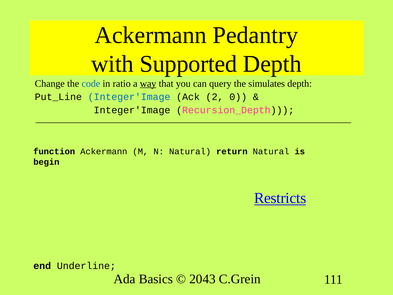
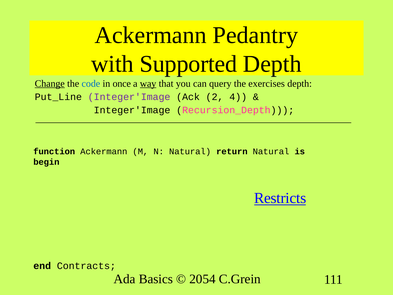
Change underline: none -> present
ratio: ratio -> once
simulates: simulates -> exercises
Integer'Image at (129, 97) colour: blue -> purple
0: 0 -> 4
Underline: Underline -> Contracts
2043: 2043 -> 2054
